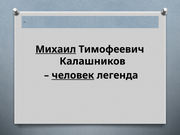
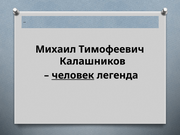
Михаил underline: present -> none
